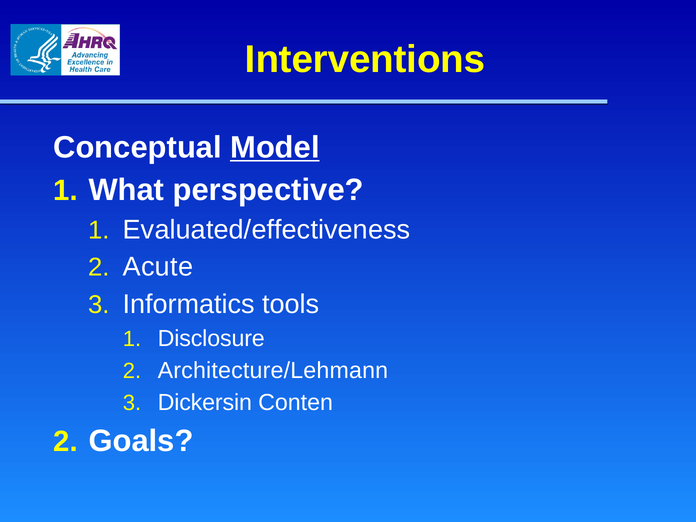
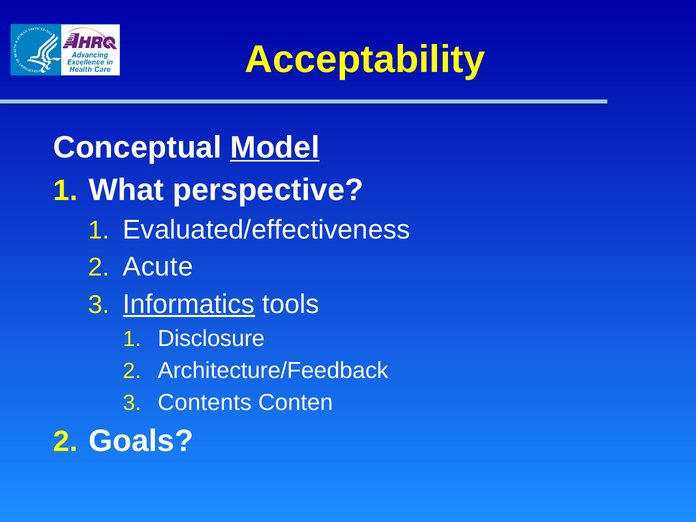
Interventions: Interventions -> Acceptability
Informatics underline: none -> present
Architecture/Lehmann: Architecture/Lehmann -> Architecture/Feedback
Dickersin: Dickersin -> Contents
